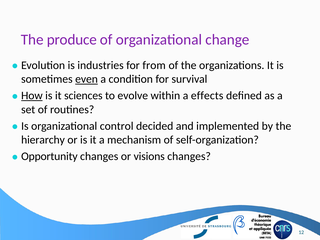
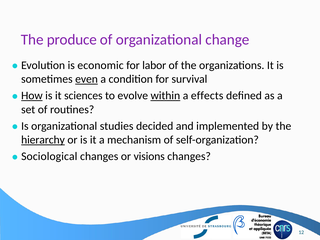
industries: industries -> economic
from: from -> labor
within underline: none -> present
control: control -> studies
hierarchy underline: none -> present
Opportunity: Opportunity -> Sociological
